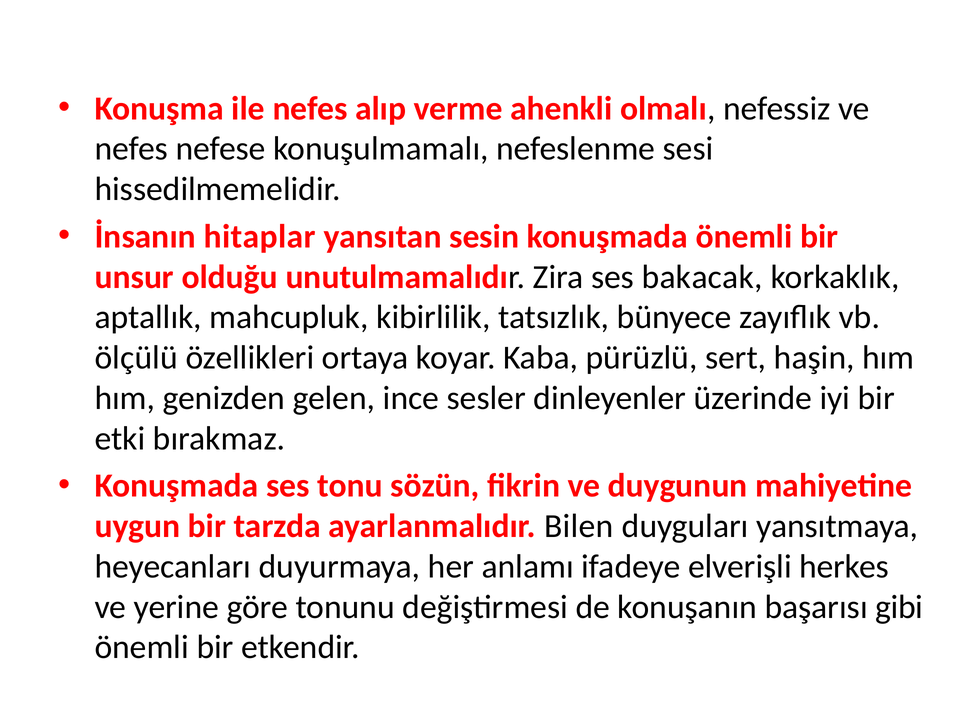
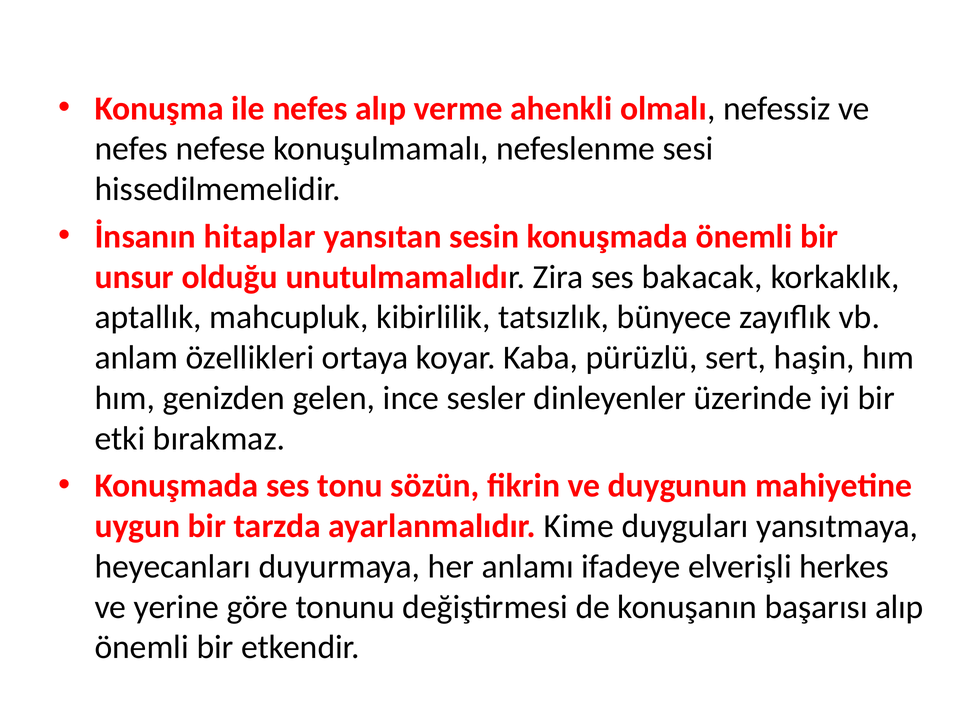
ölçülü: ölçülü -> anlam
Bilen: Bilen -> Kime
başarısı gibi: gibi -> alıp
